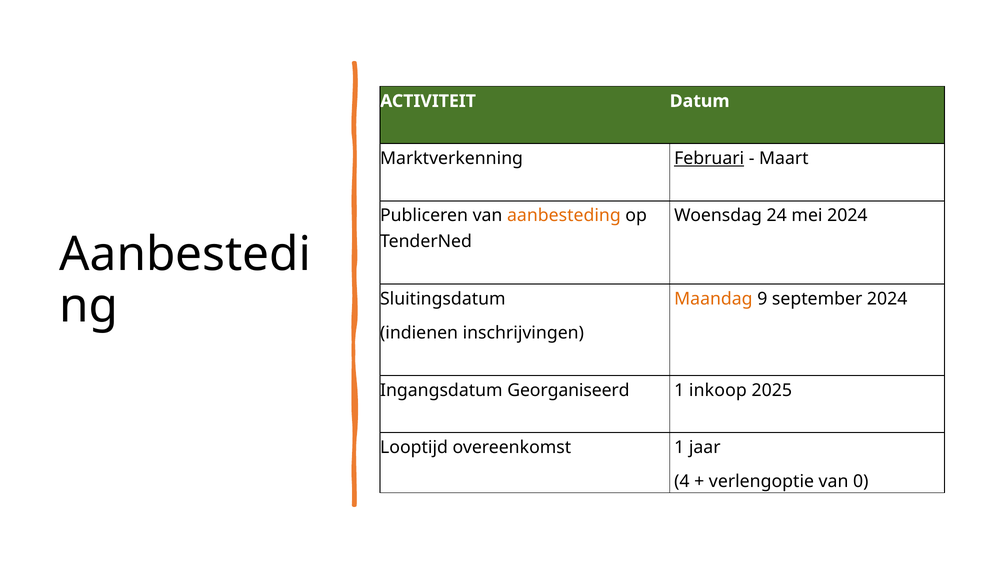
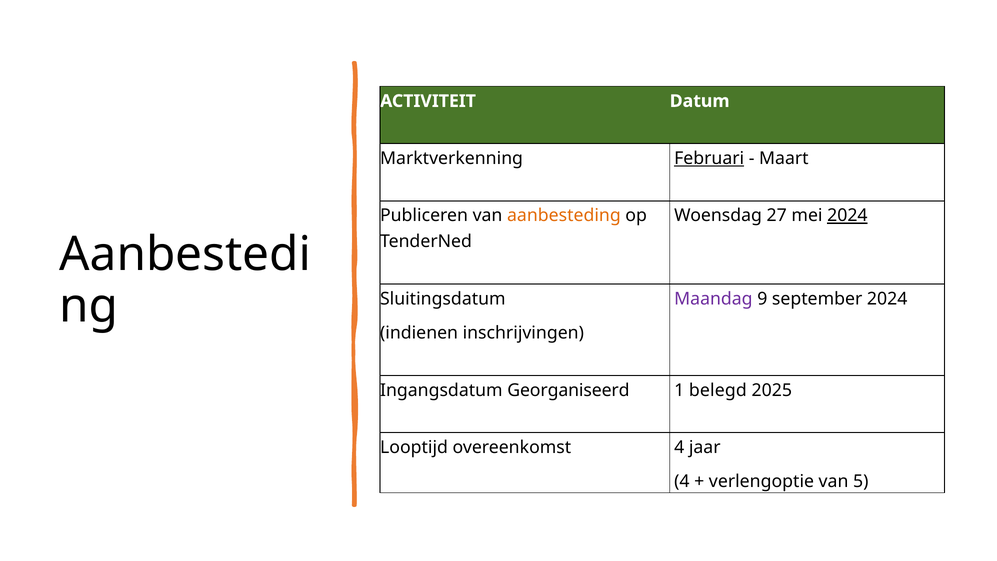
24: 24 -> 27
2024 at (847, 216) underline: none -> present
Maandag colour: orange -> purple
inkoop: inkoop -> belegd
overeenkomst 1: 1 -> 4
0: 0 -> 5
